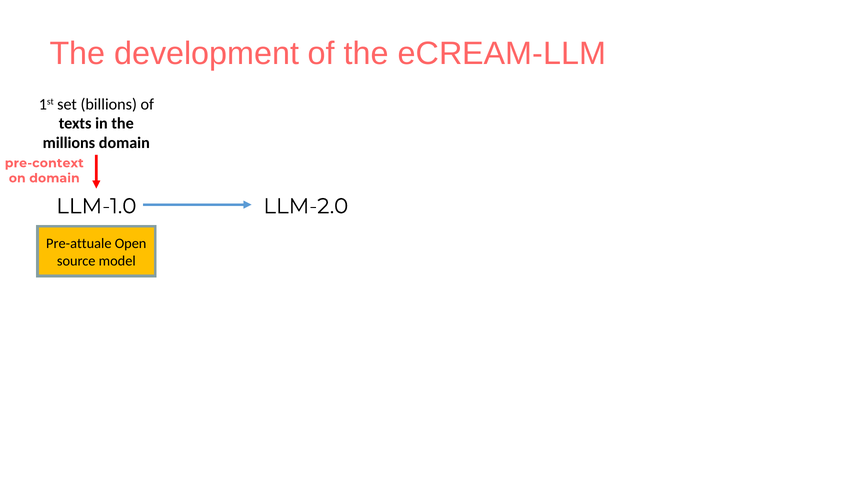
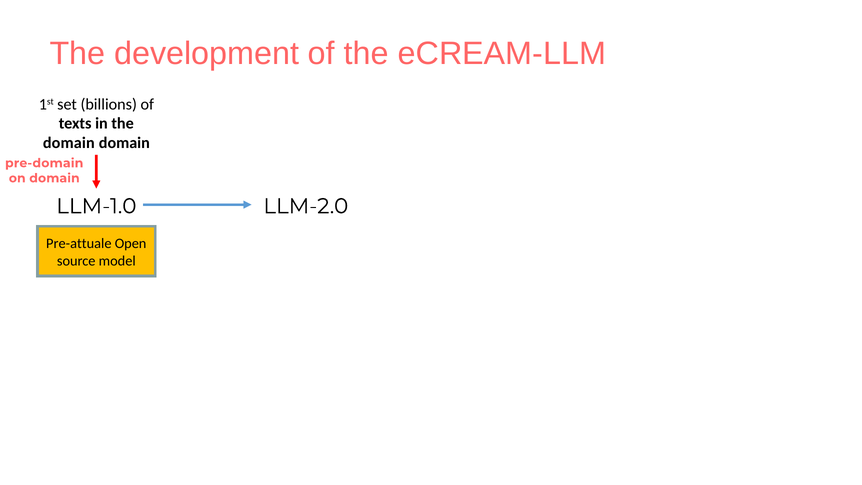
millions at (69, 143): millions -> domain
pre-context: pre-context -> pre-domain
